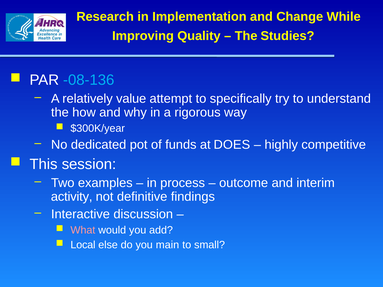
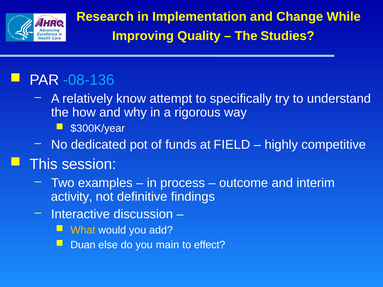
value: value -> know
DOES: DOES -> FIELD
What colour: pink -> yellow
Local: Local -> Duan
small: small -> effect
